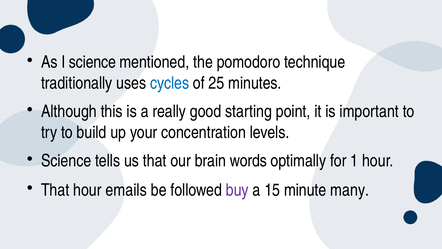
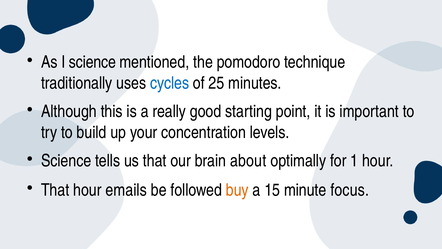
words: words -> about
buy colour: purple -> orange
many: many -> focus
